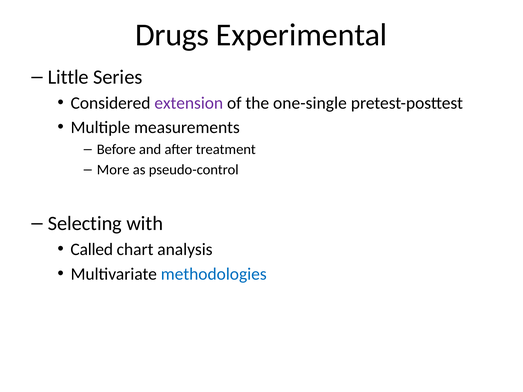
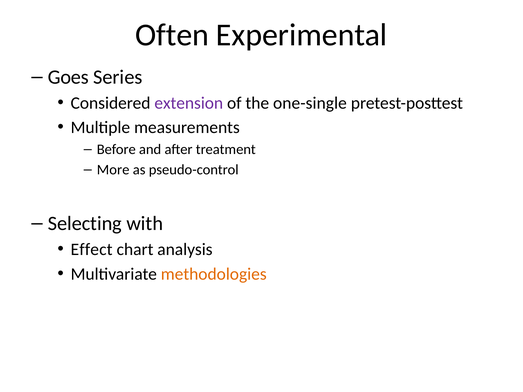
Drugs: Drugs -> Often
Little: Little -> Goes
Called: Called -> Effect
methodologies colour: blue -> orange
